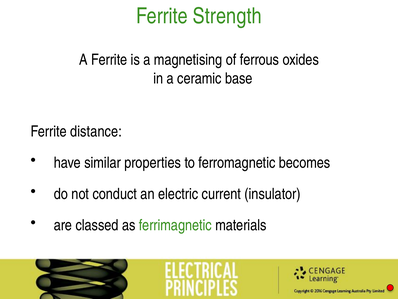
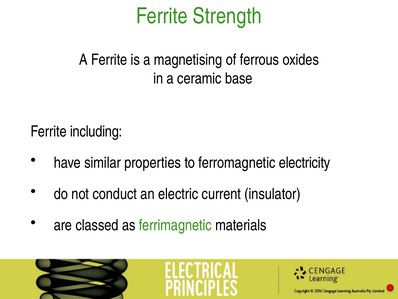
distance: distance -> including
becomes: becomes -> electricity
